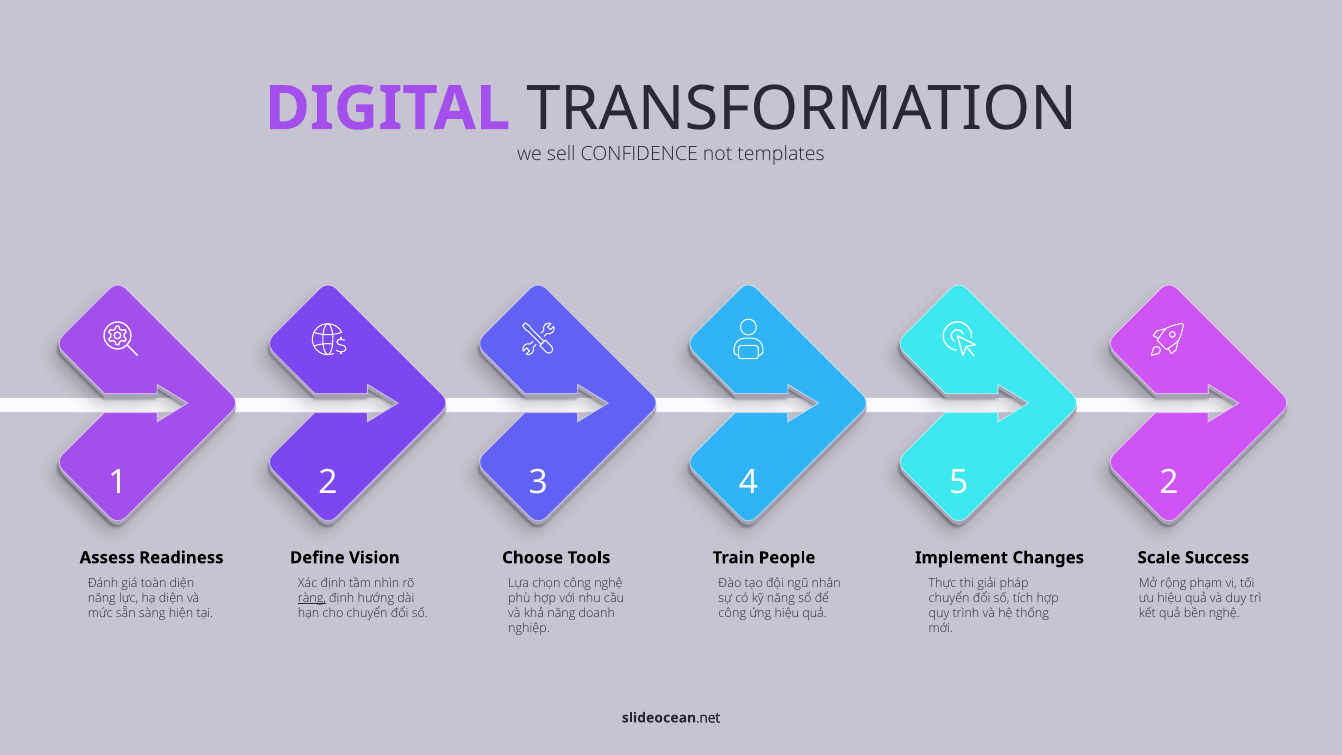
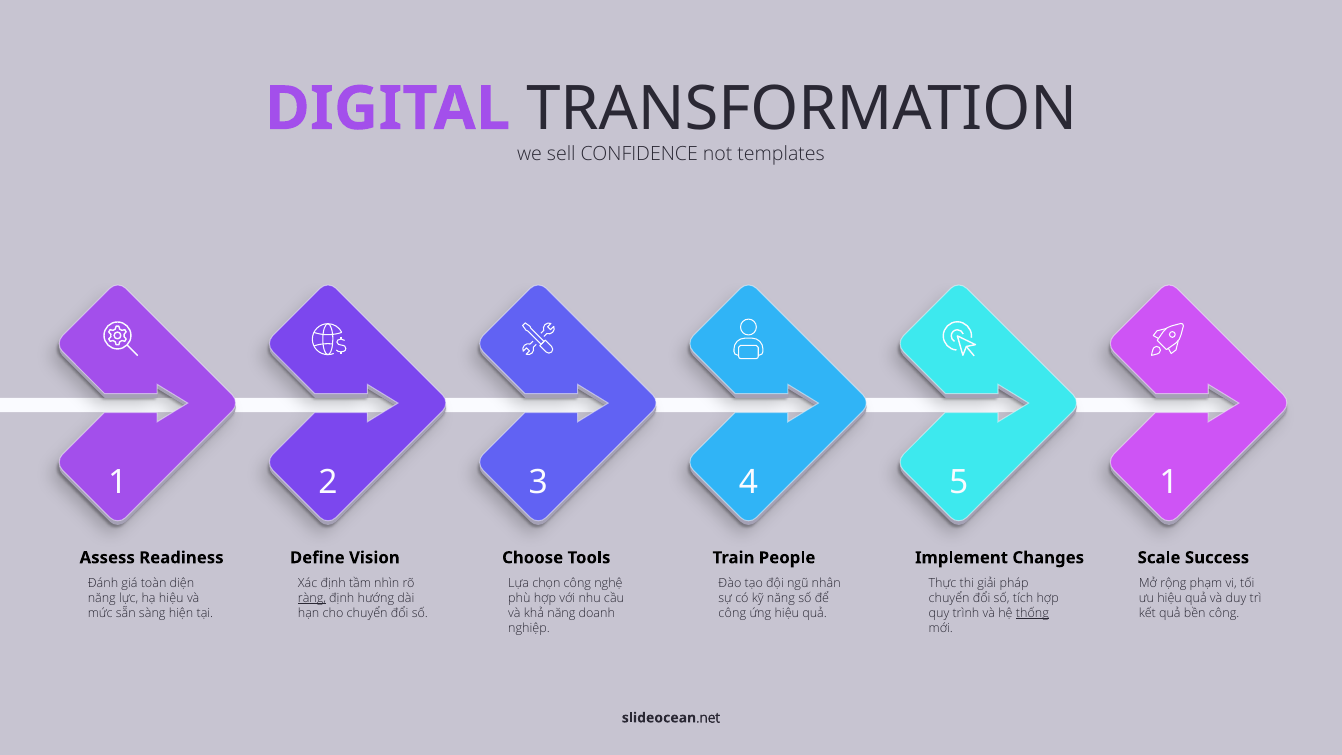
5 2: 2 -> 1
hạ diện: diện -> hiệu
thống underline: none -> present
bền nghệ: nghệ -> công
